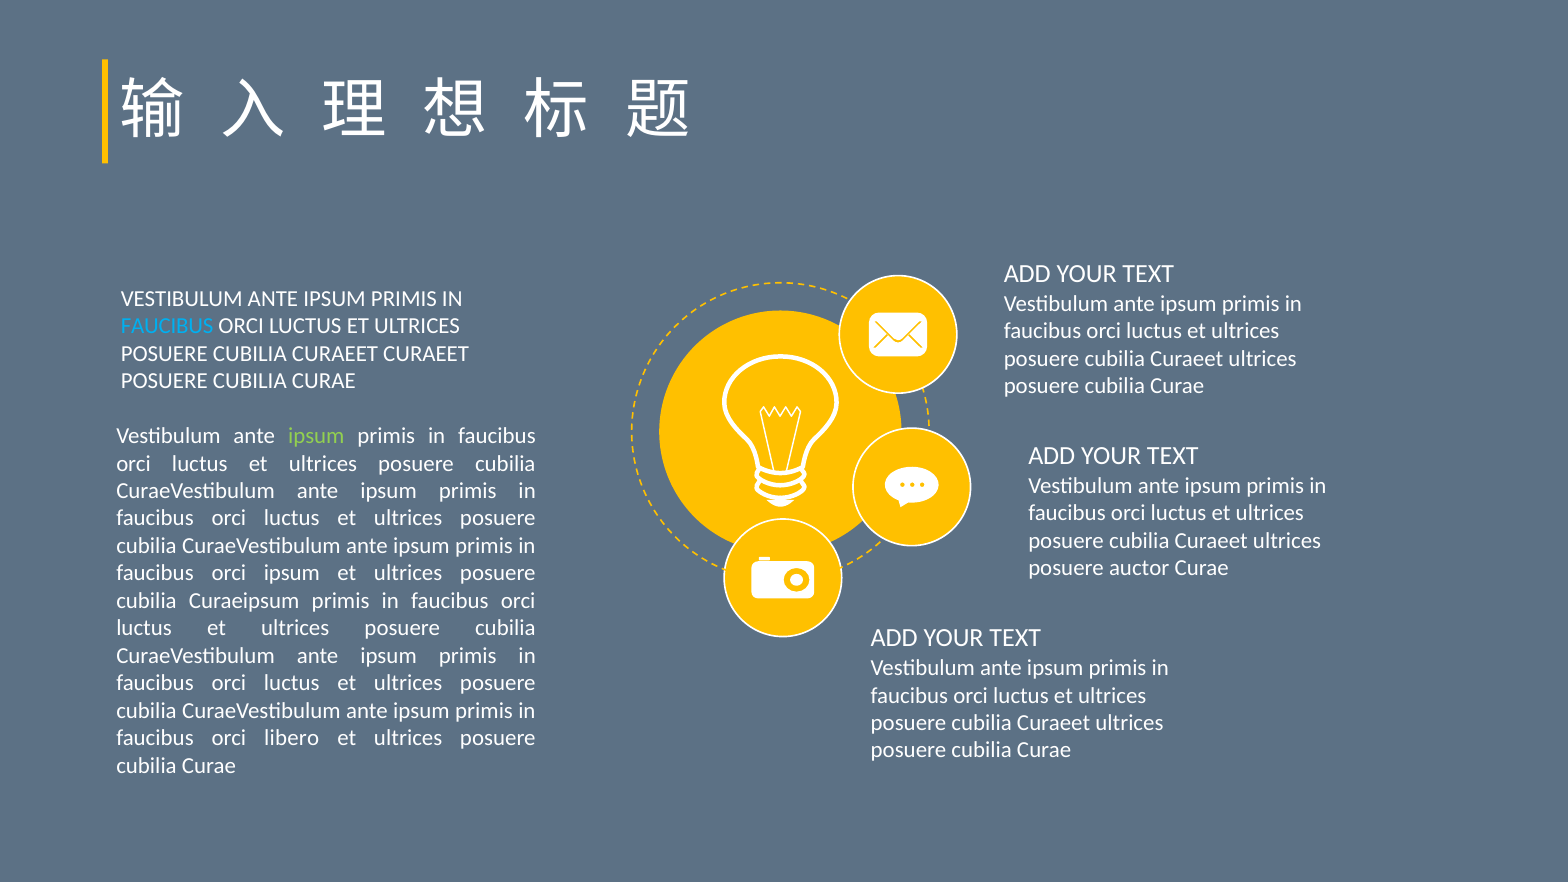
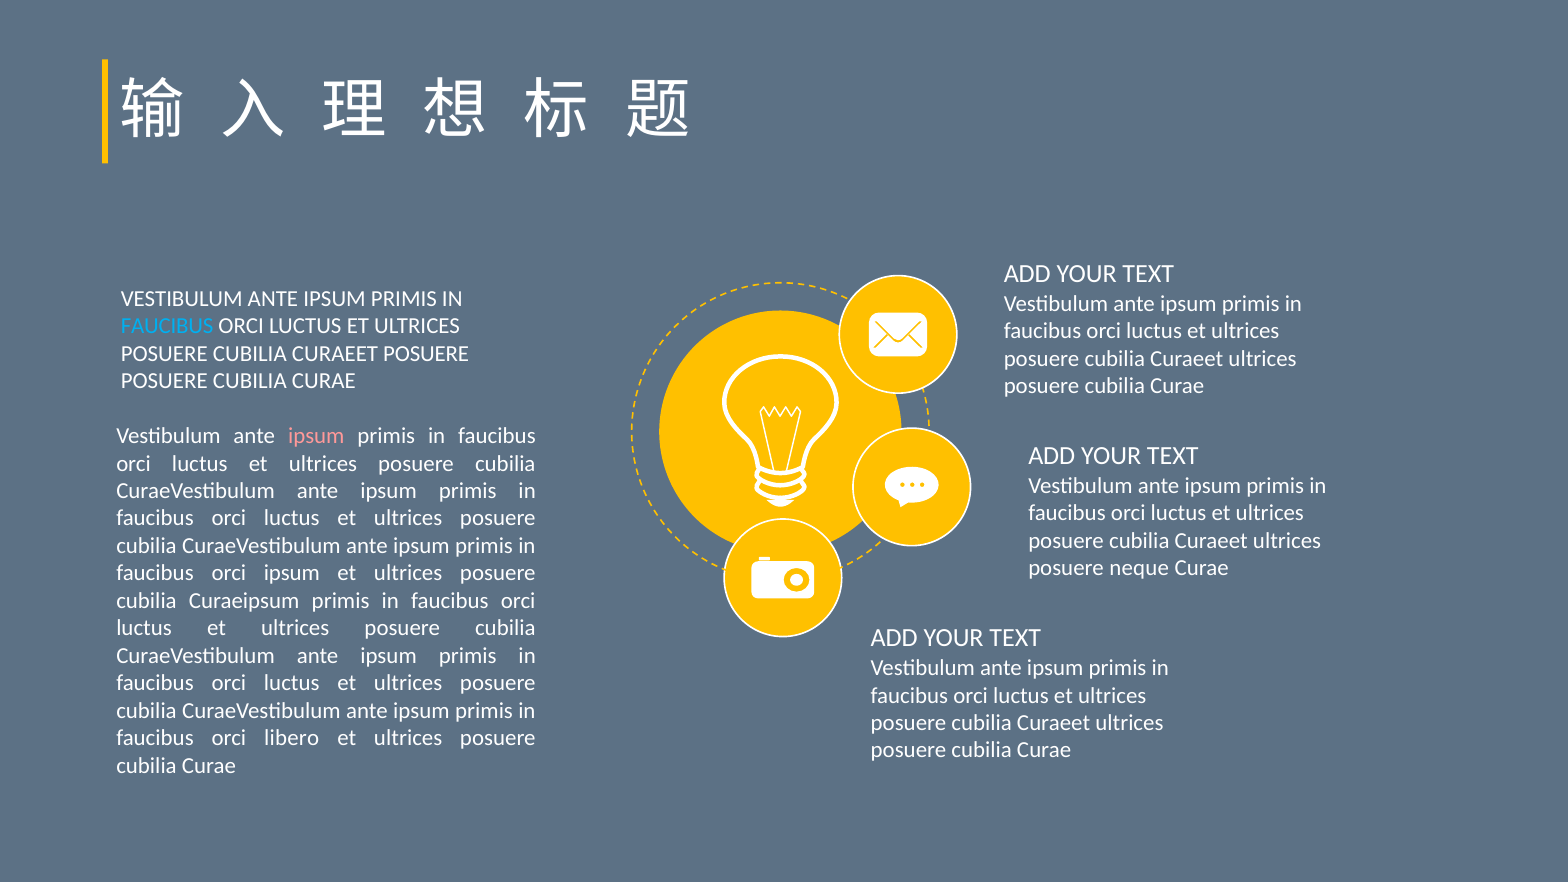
CURAEET CURAEET: CURAEET -> POSUERE
ipsum at (316, 436) colour: light green -> pink
auctor: auctor -> neque
